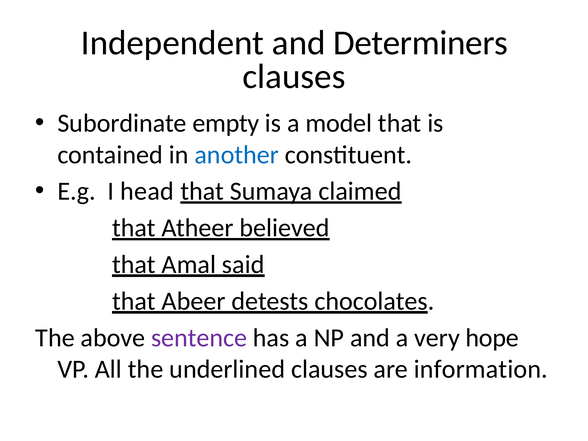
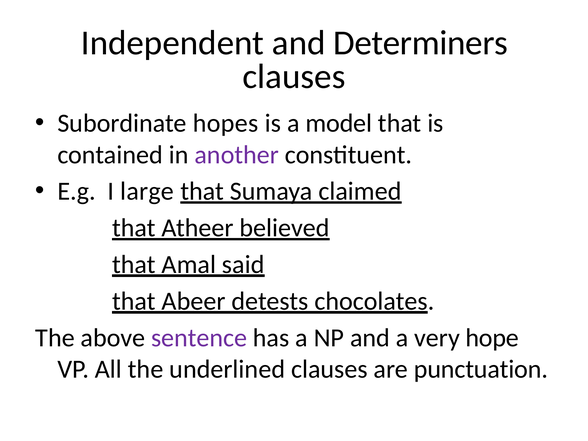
empty: empty -> hopes
another colour: blue -> purple
head: head -> large
information: information -> punctuation
